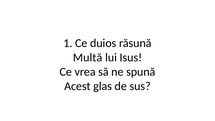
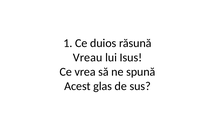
Multă: Multă -> Vreau
